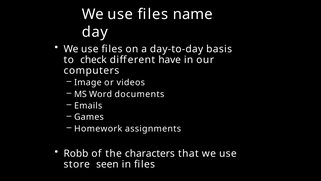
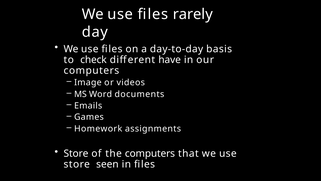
name: name -> rarely
Robb at (76, 153): Robb -> Store
the characters: characters -> computers
